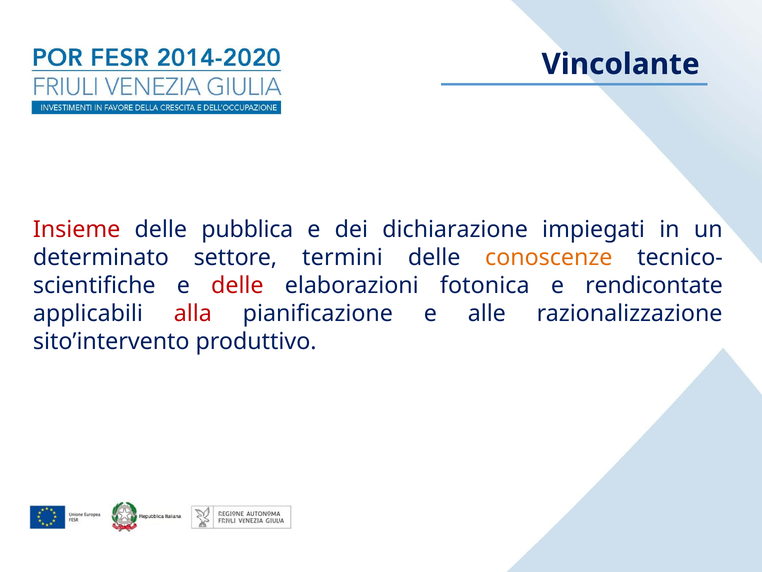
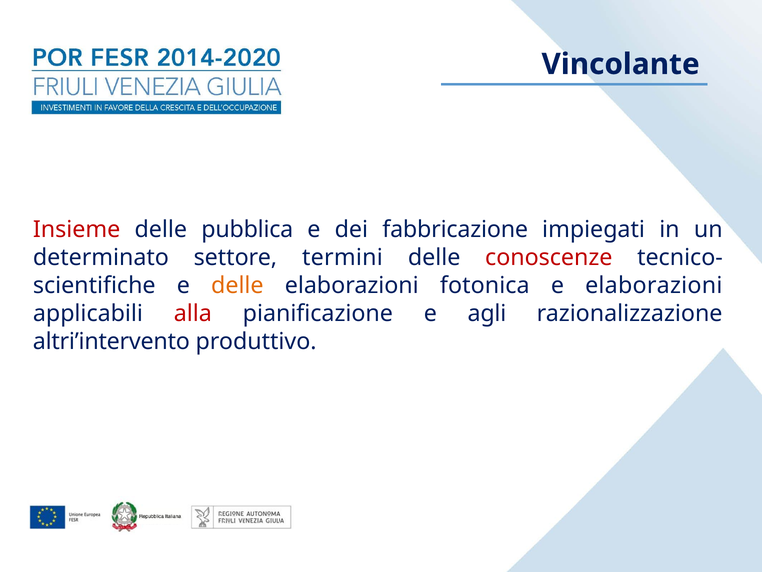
dichiarazione: dichiarazione -> fabbricazione
conoscenze colour: orange -> red
delle at (237, 285) colour: red -> orange
e rendicontate: rendicontate -> elaborazioni
alle: alle -> agli
sito’intervento: sito’intervento -> altri’intervento
